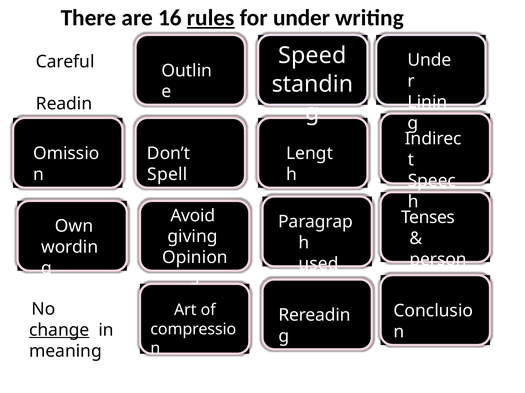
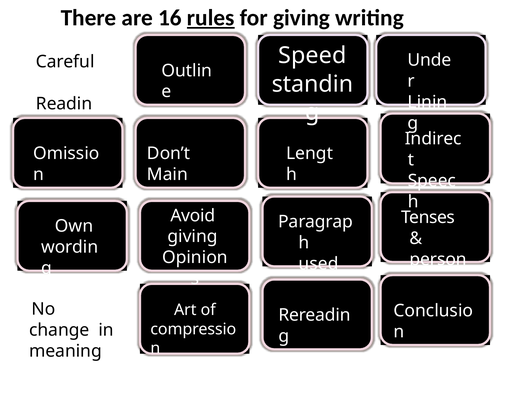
for under: under -> giving
Spell: Spell -> Main
change underline: present -> none
